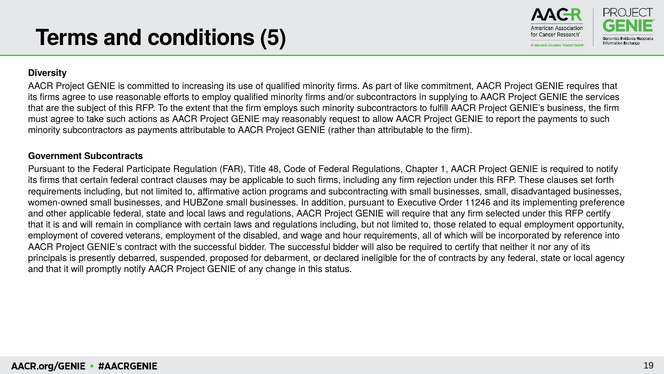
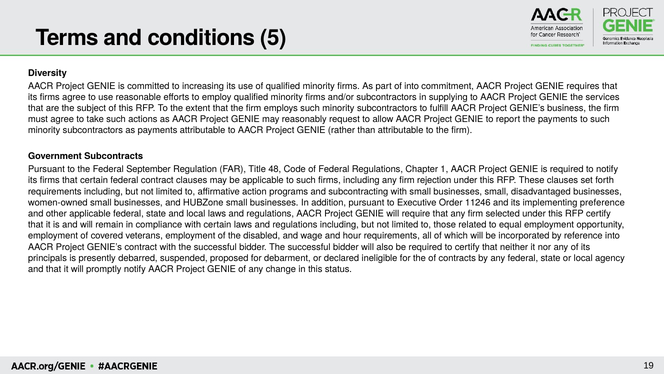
of like: like -> into
Participate: Participate -> September
